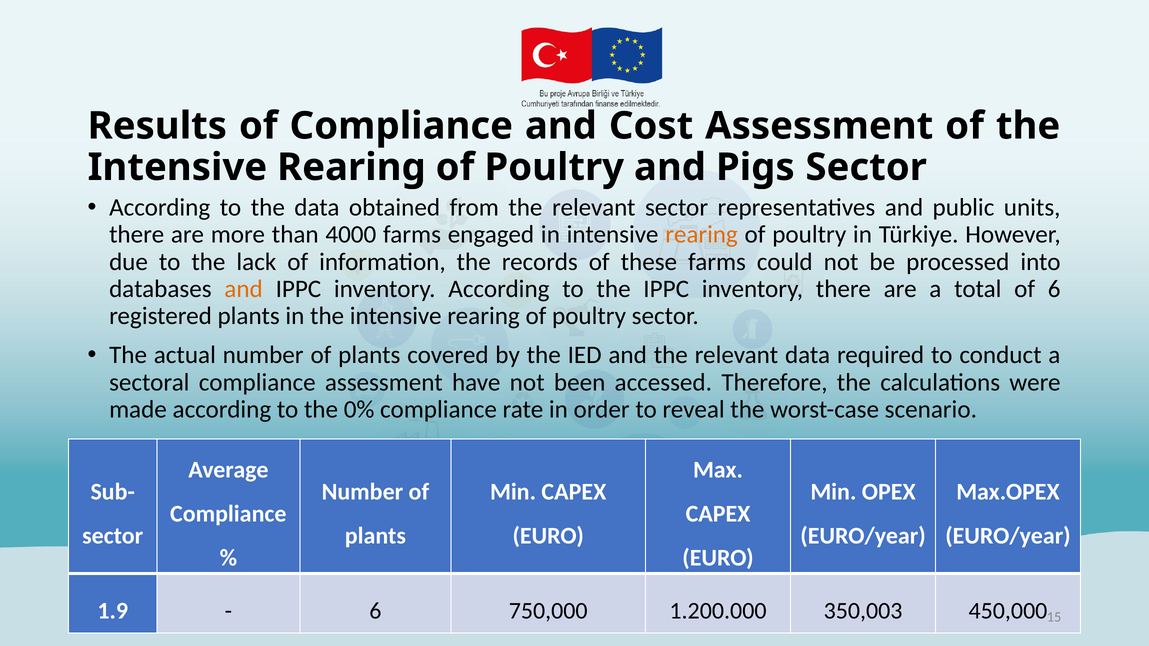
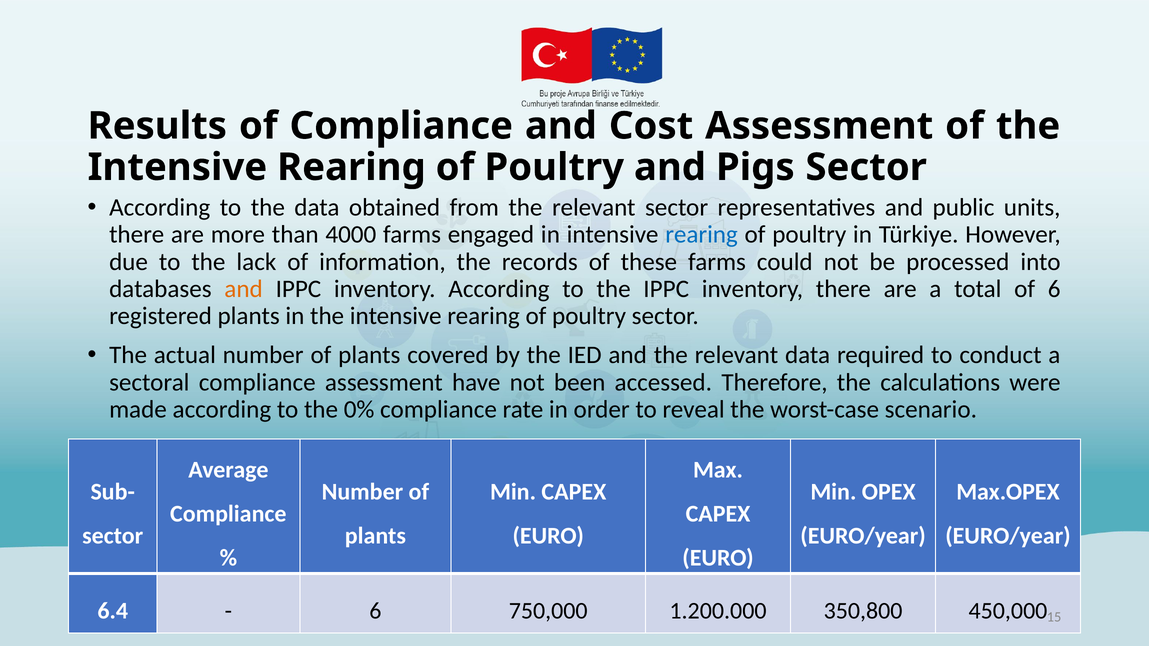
rearing at (702, 235) colour: orange -> blue
1.9: 1.9 -> 6.4
350,003: 350,003 -> 350,800
